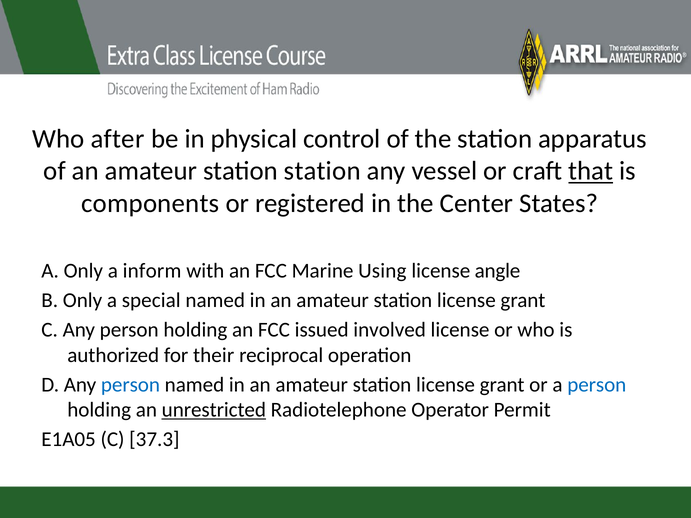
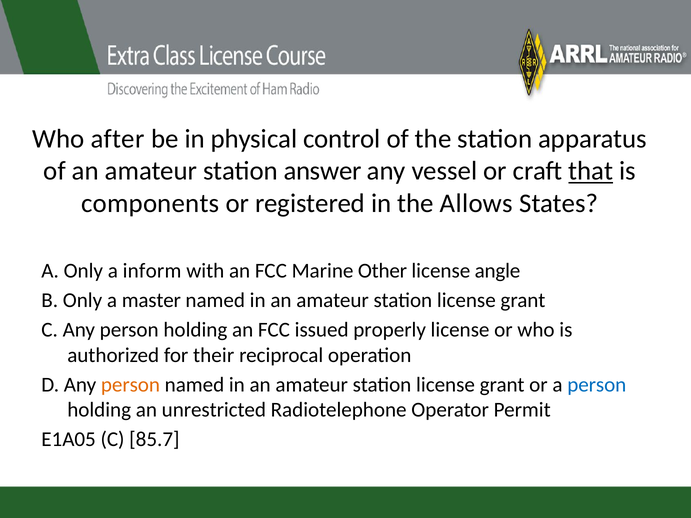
station station: station -> answer
Center: Center -> Allows
Using: Using -> Other
special: special -> master
involved: involved -> properly
person at (130, 385) colour: blue -> orange
unrestricted underline: present -> none
37.3: 37.3 -> 85.7
